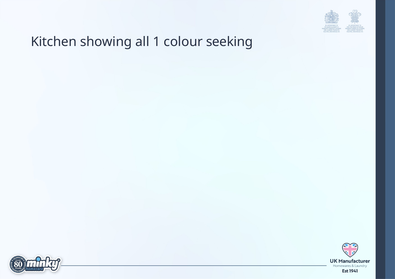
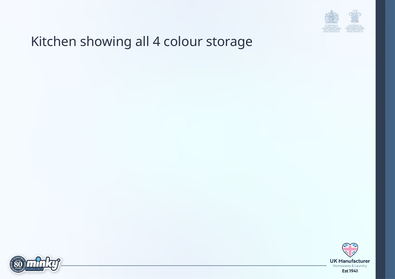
1: 1 -> 4
seeking: seeking -> storage
